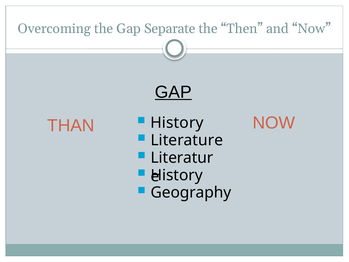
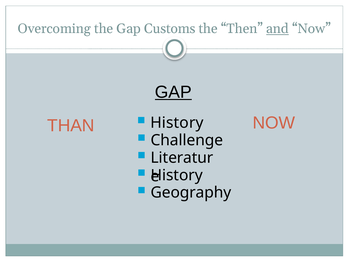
Separate: Separate -> Customs
and underline: none -> present
Literature: Literature -> Challenge
